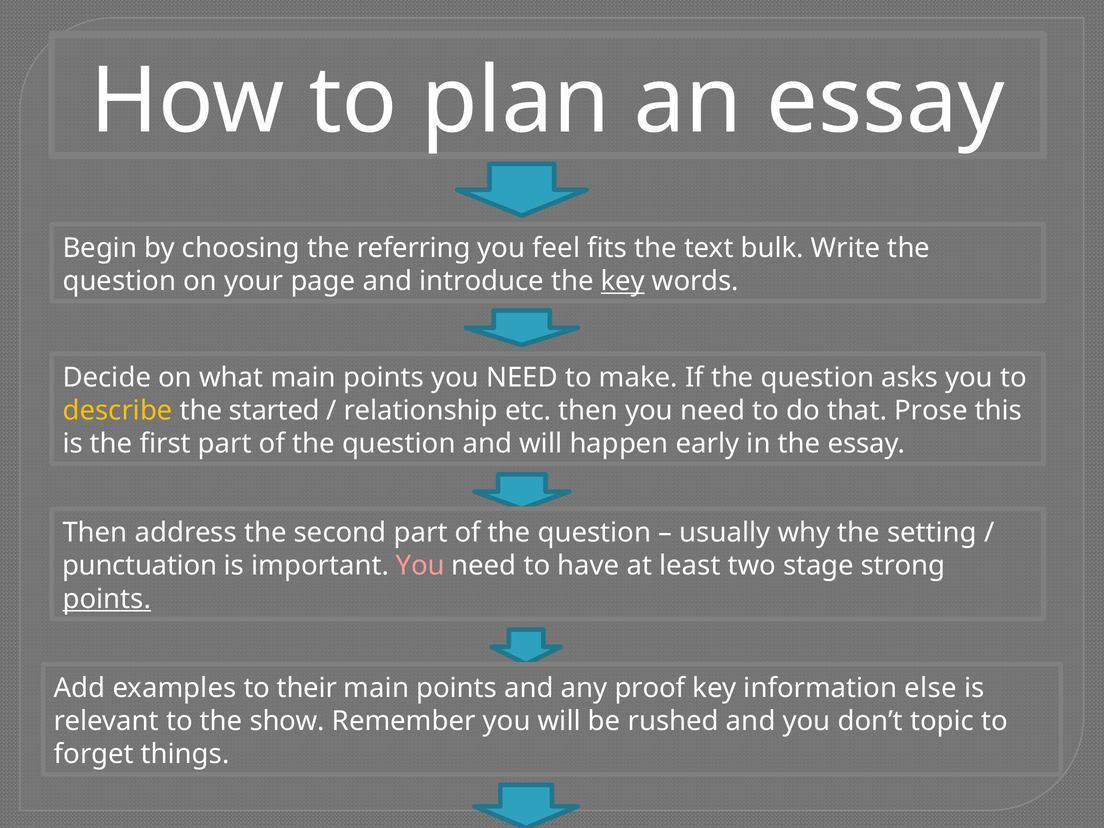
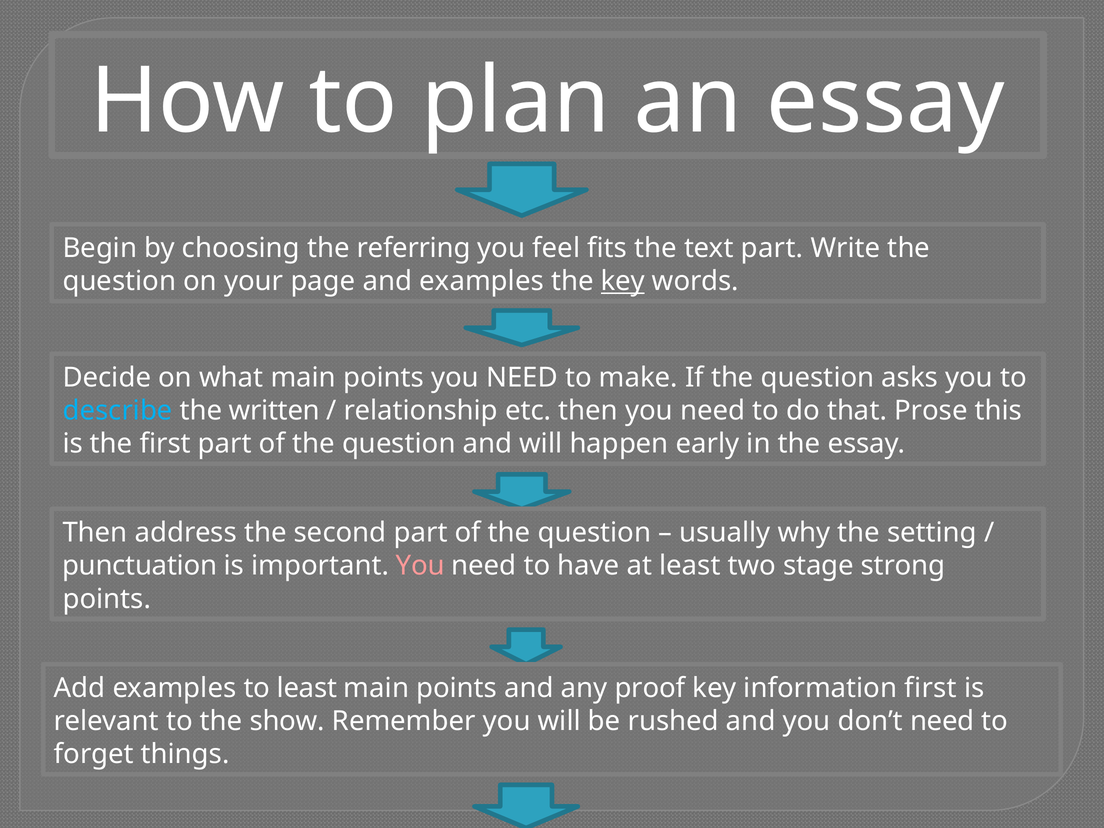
text bulk: bulk -> part
and introduce: introduce -> examples
describe colour: yellow -> light blue
started: started -> written
points at (107, 599) underline: present -> none
to their: their -> least
information else: else -> first
don’t topic: topic -> need
